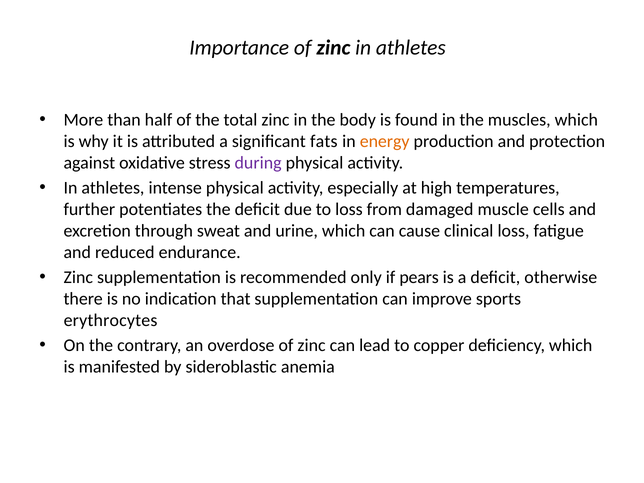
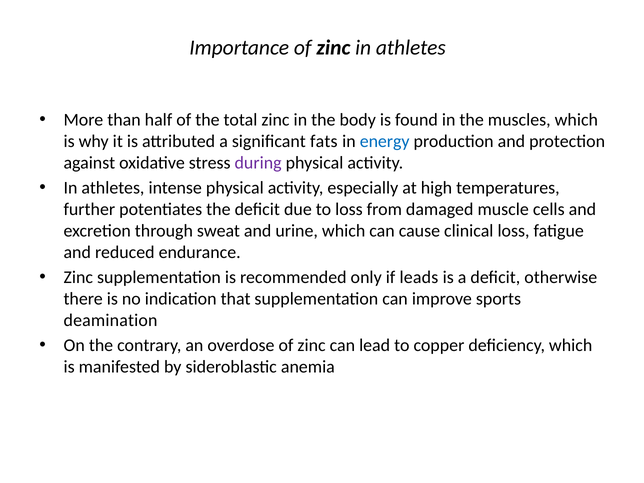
energy colour: orange -> blue
pears: pears -> leads
erythrocytes: erythrocytes -> deamination
